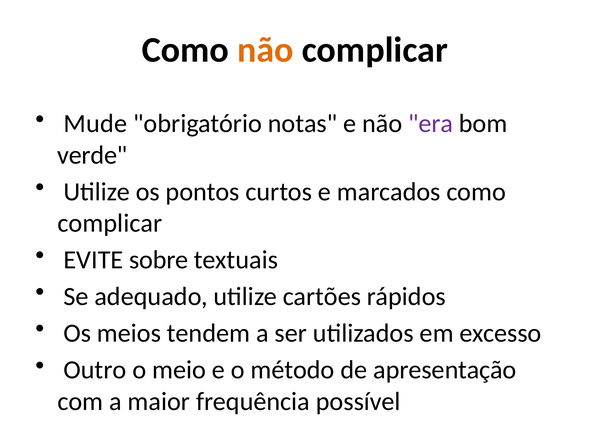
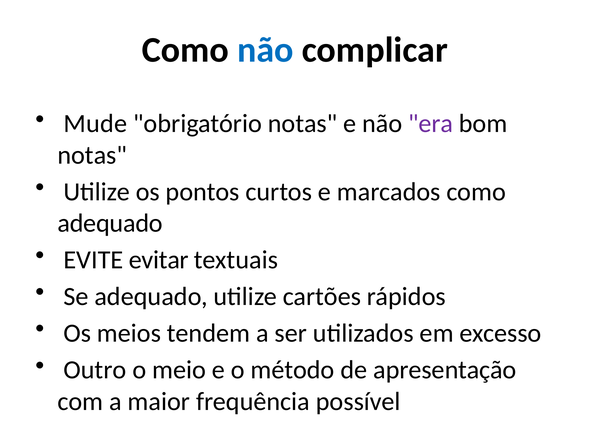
não at (265, 50) colour: orange -> blue
verde at (92, 155): verde -> notas
complicar at (110, 223): complicar -> adequado
sobre: sobre -> evitar
